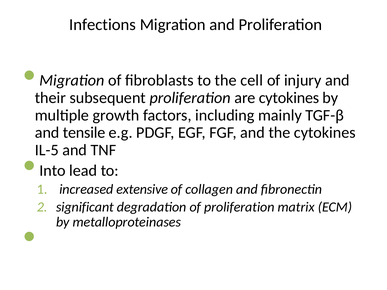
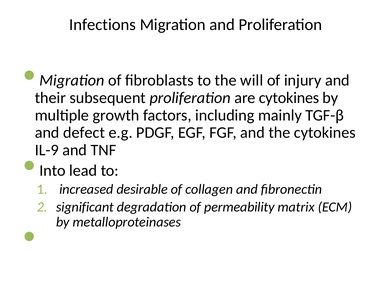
cell: cell -> will
tensile: tensile -> defect
IL-5: IL-5 -> IL-9
extensive: extensive -> desirable
of proliferation: proliferation -> permeability
